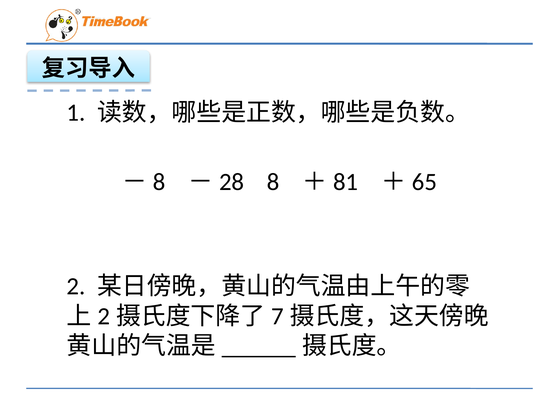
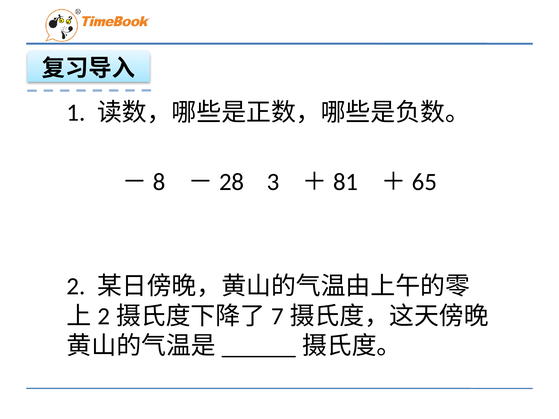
8: 8 -> 3
